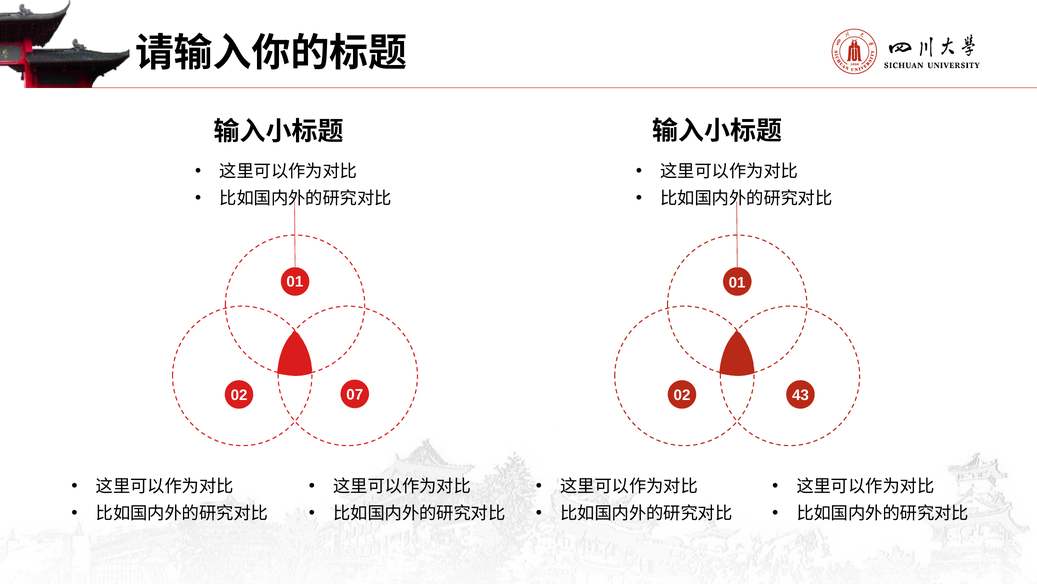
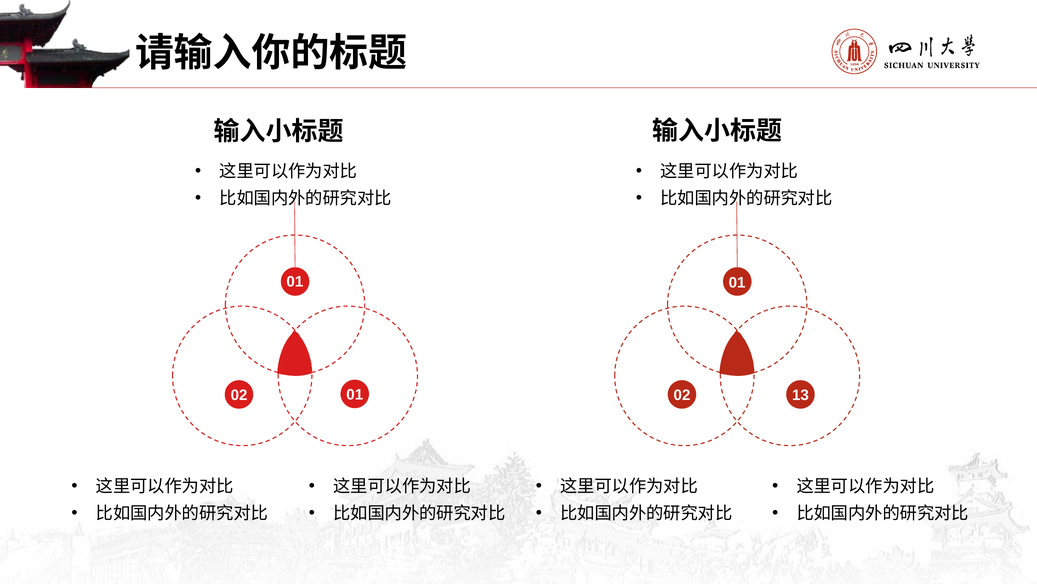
02 07: 07 -> 01
43: 43 -> 13
